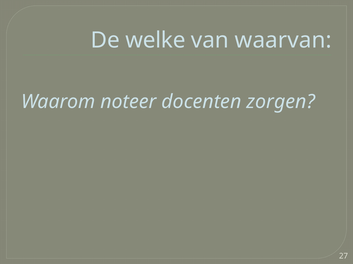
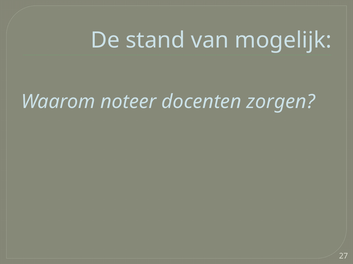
welke: welke -> stand
waarvan: waarvan -> mogelijk
